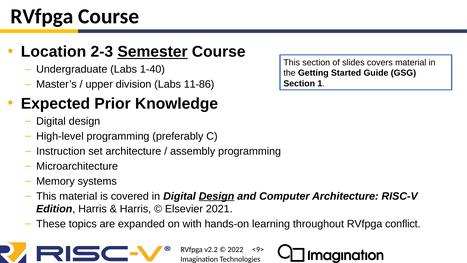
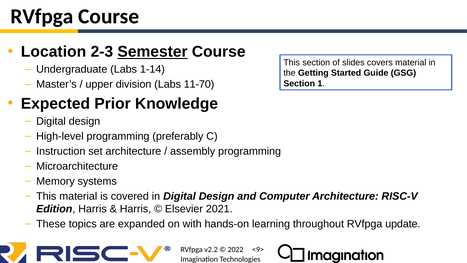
1-40: 1-40 -> 1-14
11-86: 11-86 -> 11-70
Design at (217, 196) underline: present -> none
conflict: conflict -> update
